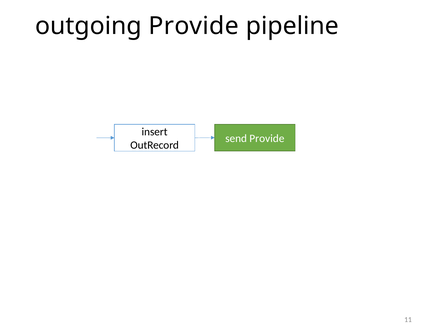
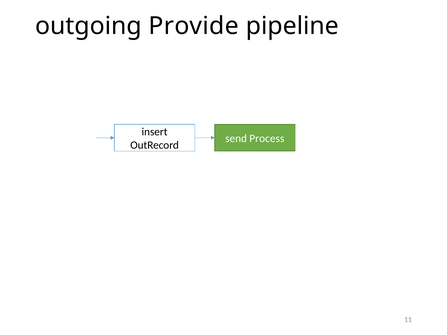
send Provide: Provide -> Process
